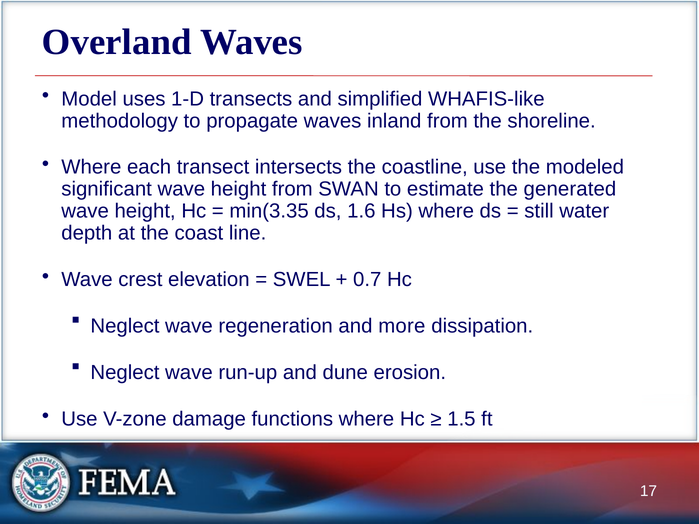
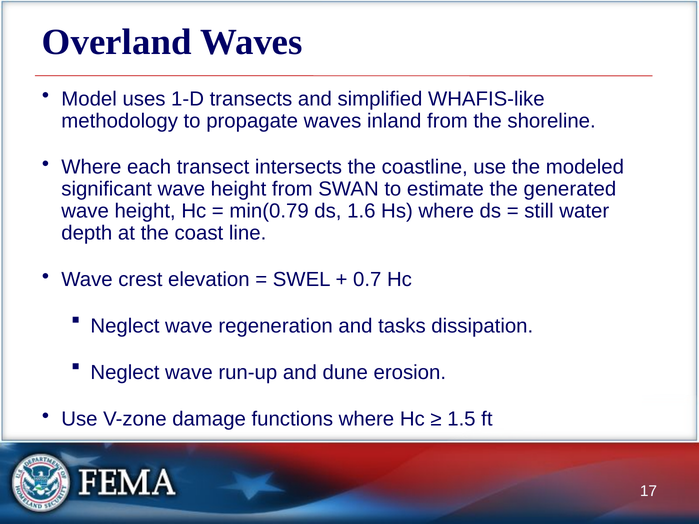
min(3.35: min(3.35 -> min(0.79
more: more -> tasks
